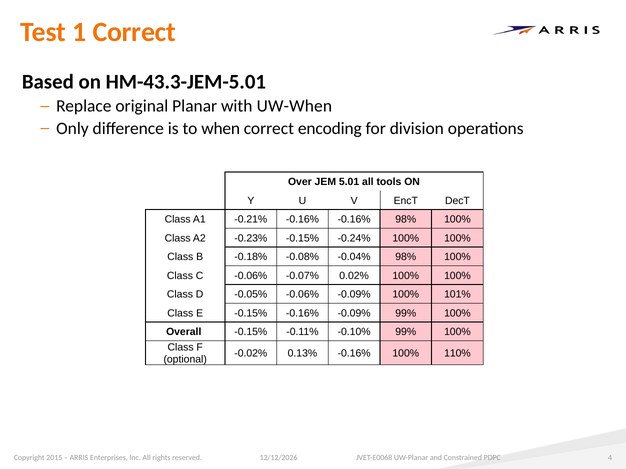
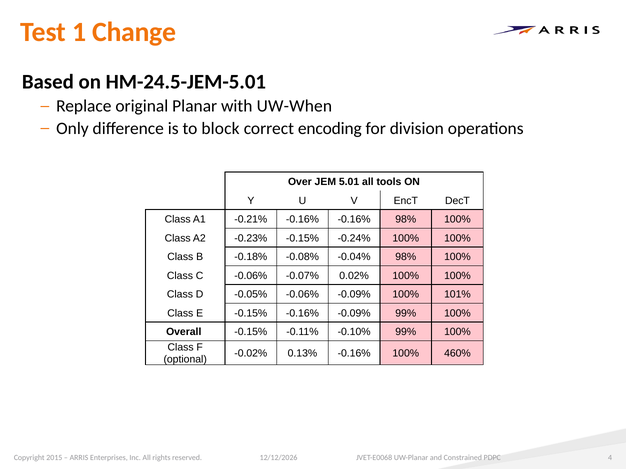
1 Correct: Correct -> Change
HM-43.3-JEM-5.01: HM-43.3-JEM-5.01 -> HM-24.5-JEM-5.01
when: when -> block
110%: 110% -> 460%
